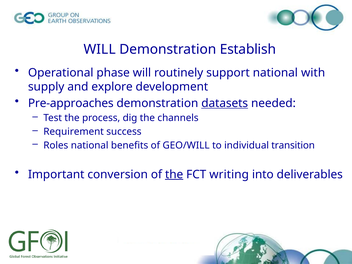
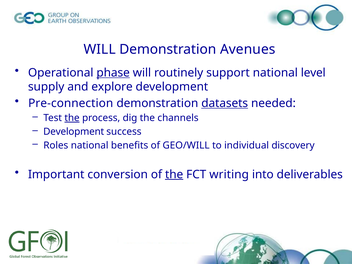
Establish: Establish -> Avenues
phase underline: none -> present
with: with -> level
Pre-approaches: Pre-approaches -> Pre-connection
the at (72, 118) underline: none -> present
Requirement at (74, 132): Requirement -> Development
transition: transition -> discovery
